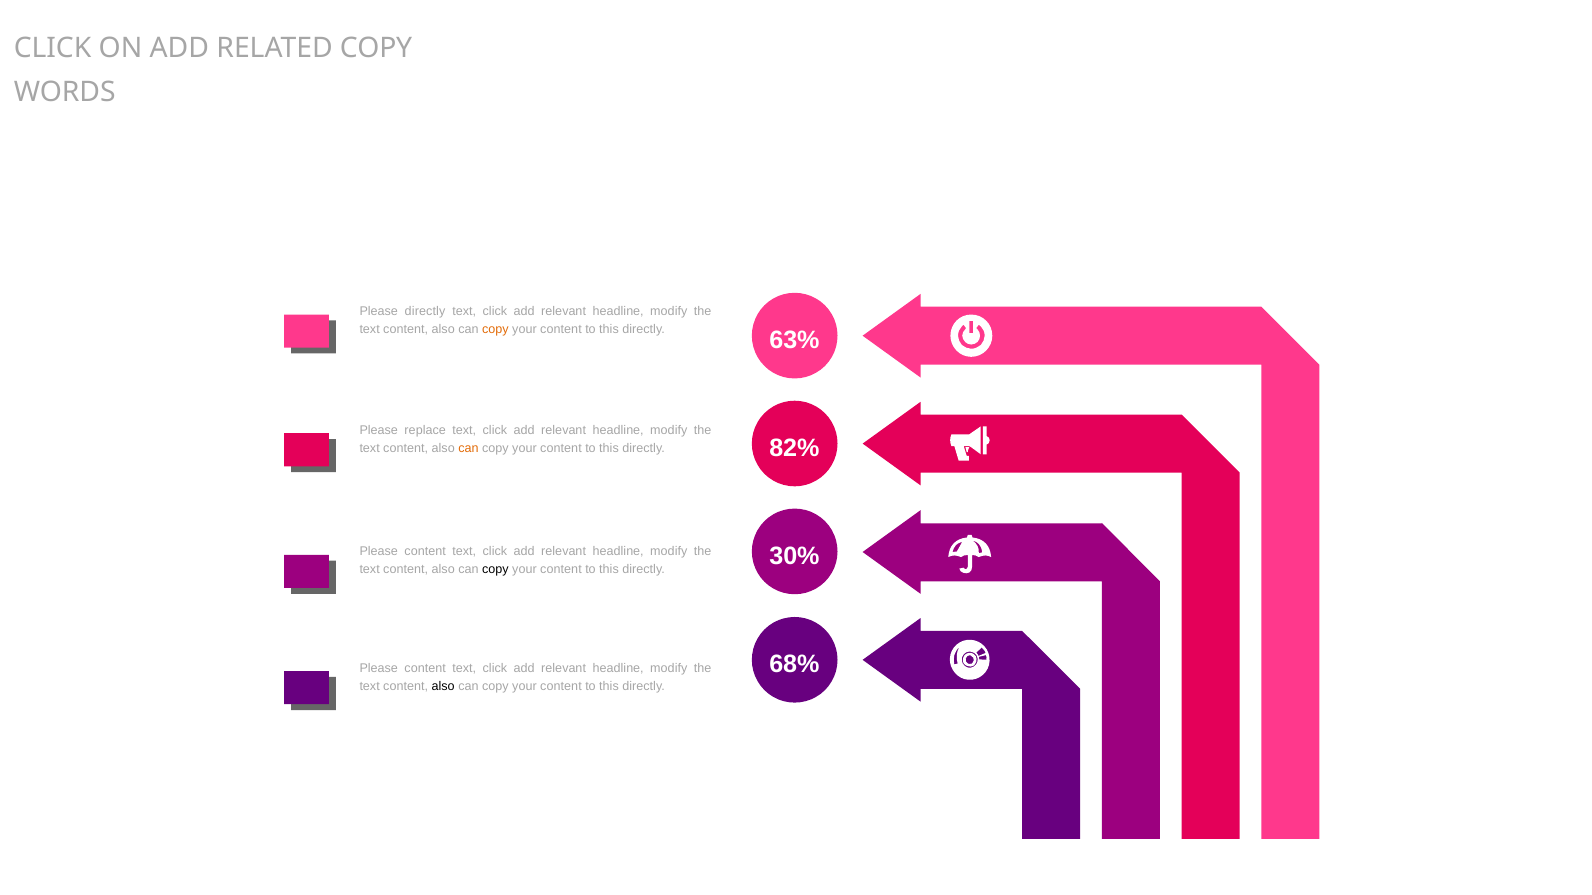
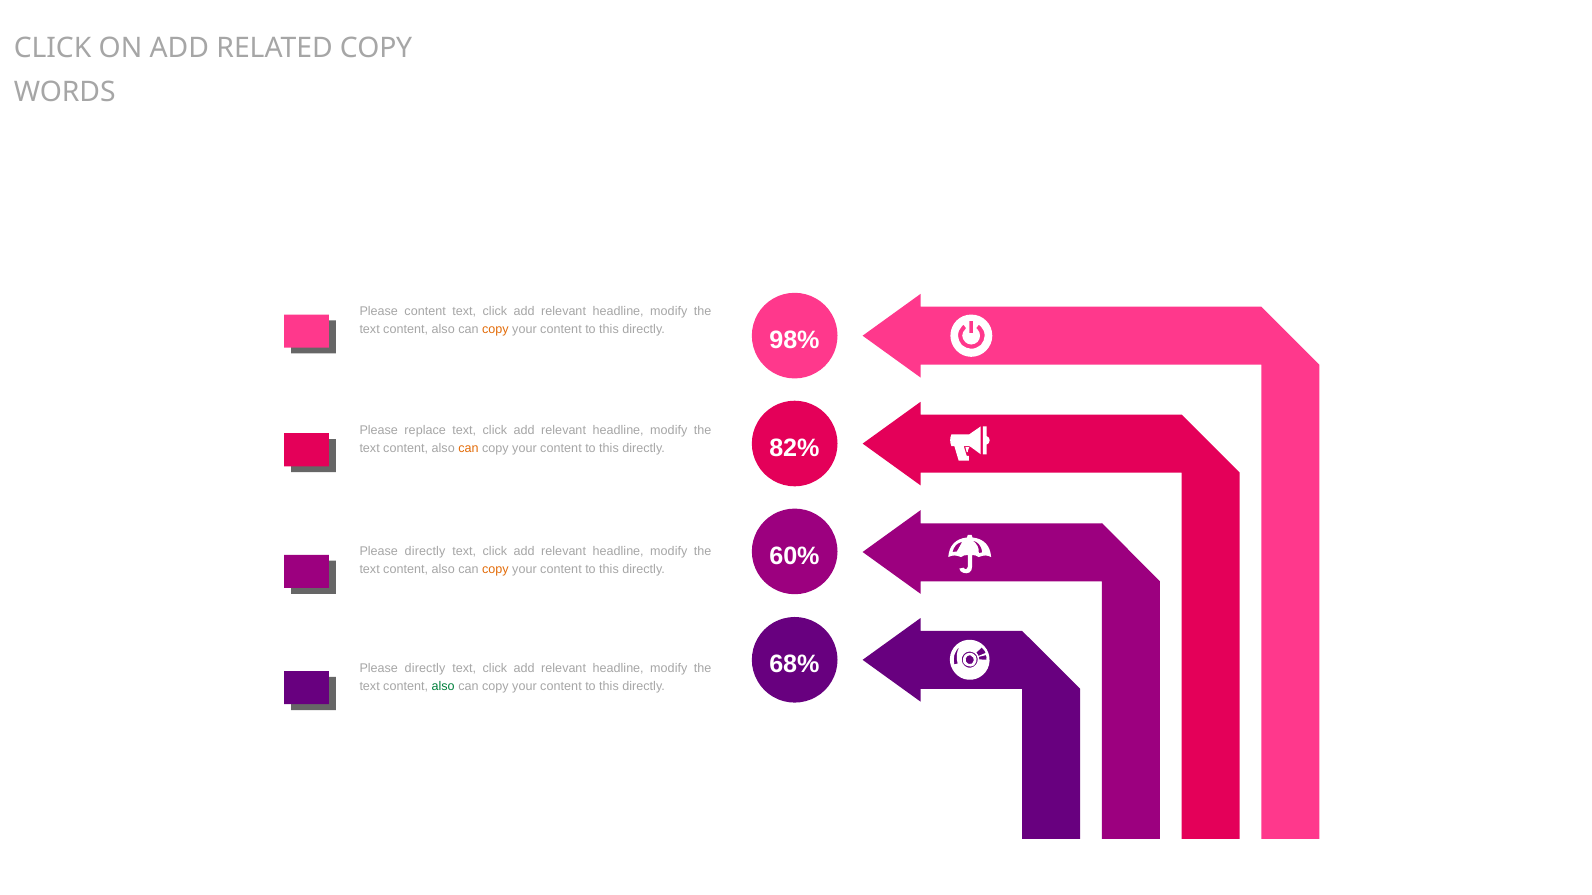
Please directly: directly -> content
63%: 63% -> 98%
30%: 30% -> 60%
content at (425, 552): content -> directly
copy at (495, 570) colour: black -> orange
content at (425, 668): content -> directly
also at (443, 686) colour: black -> green
